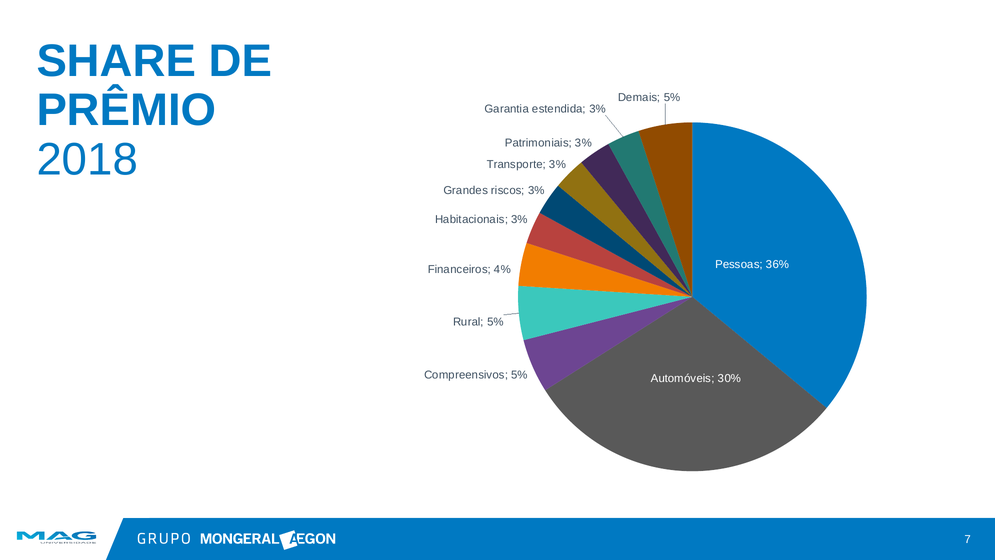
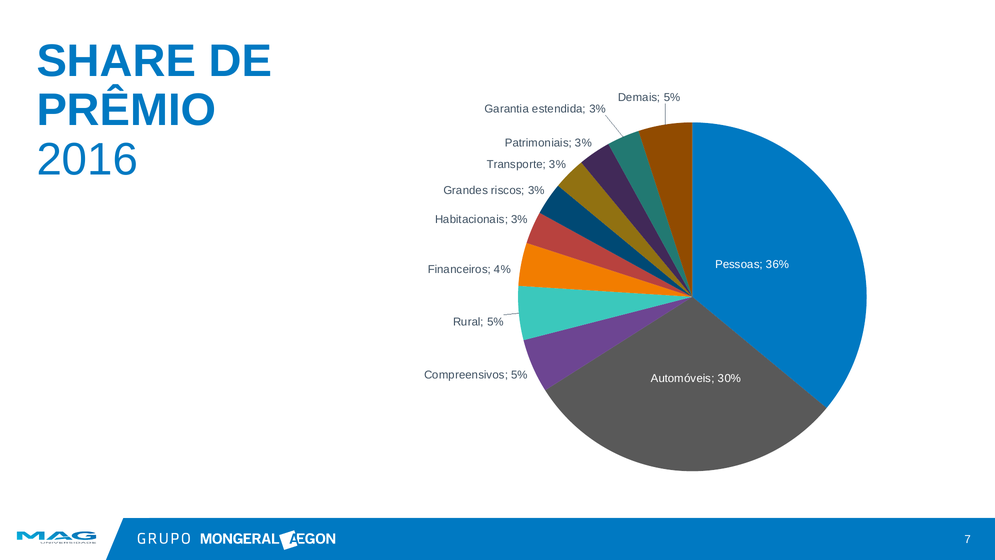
2018: 2018 -> 2016
